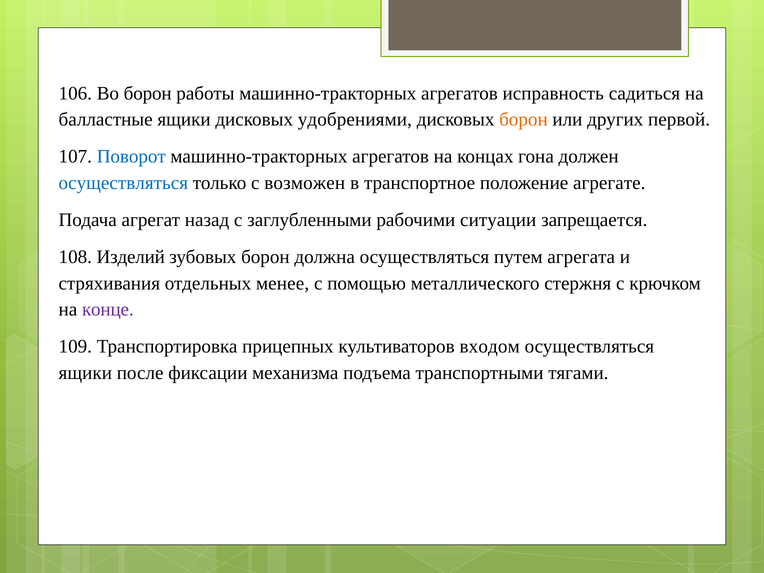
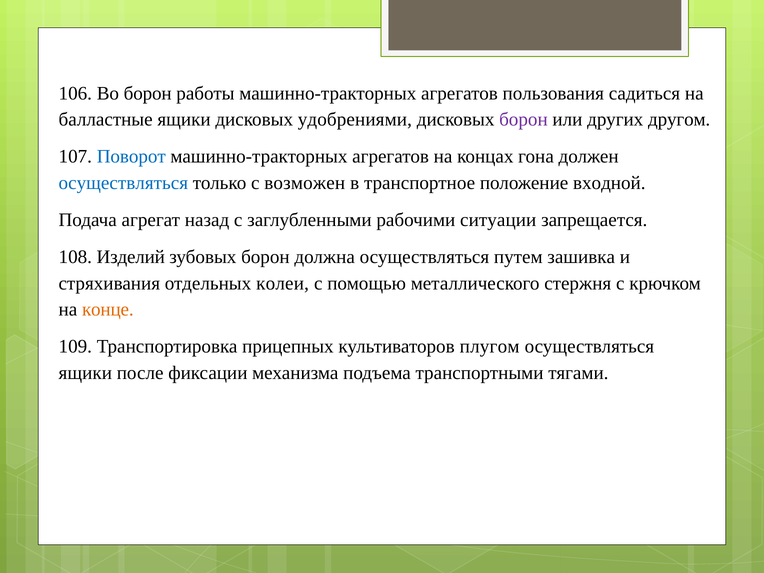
исправность: исправность -> пользования
борон at (523, 120) colour: orange -> purple
первой: первой -> другом
агрегате: агрегате -> входной
агрегата: агрегата -> зашивка
менее: менее -> колеи
конце colour: purple -> orange
входом: входом -> плугом
